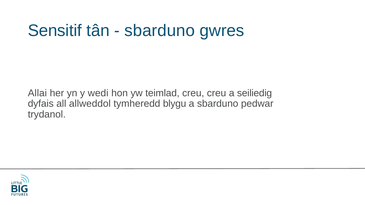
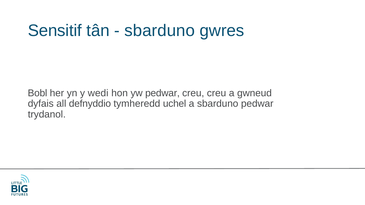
Allai: Allai -> Bobl
yw teimlad: teimlad -> pedwar
seiliedig: seiliedig -> gwneud
allweddol: allweddol -> defnyddio
blygu: blygu -> uchel
